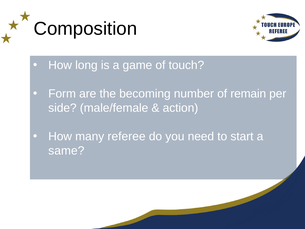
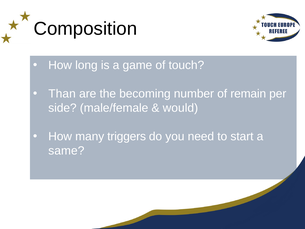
Form: Form -> Than
action: action -> would
referee: referee -> triggers
